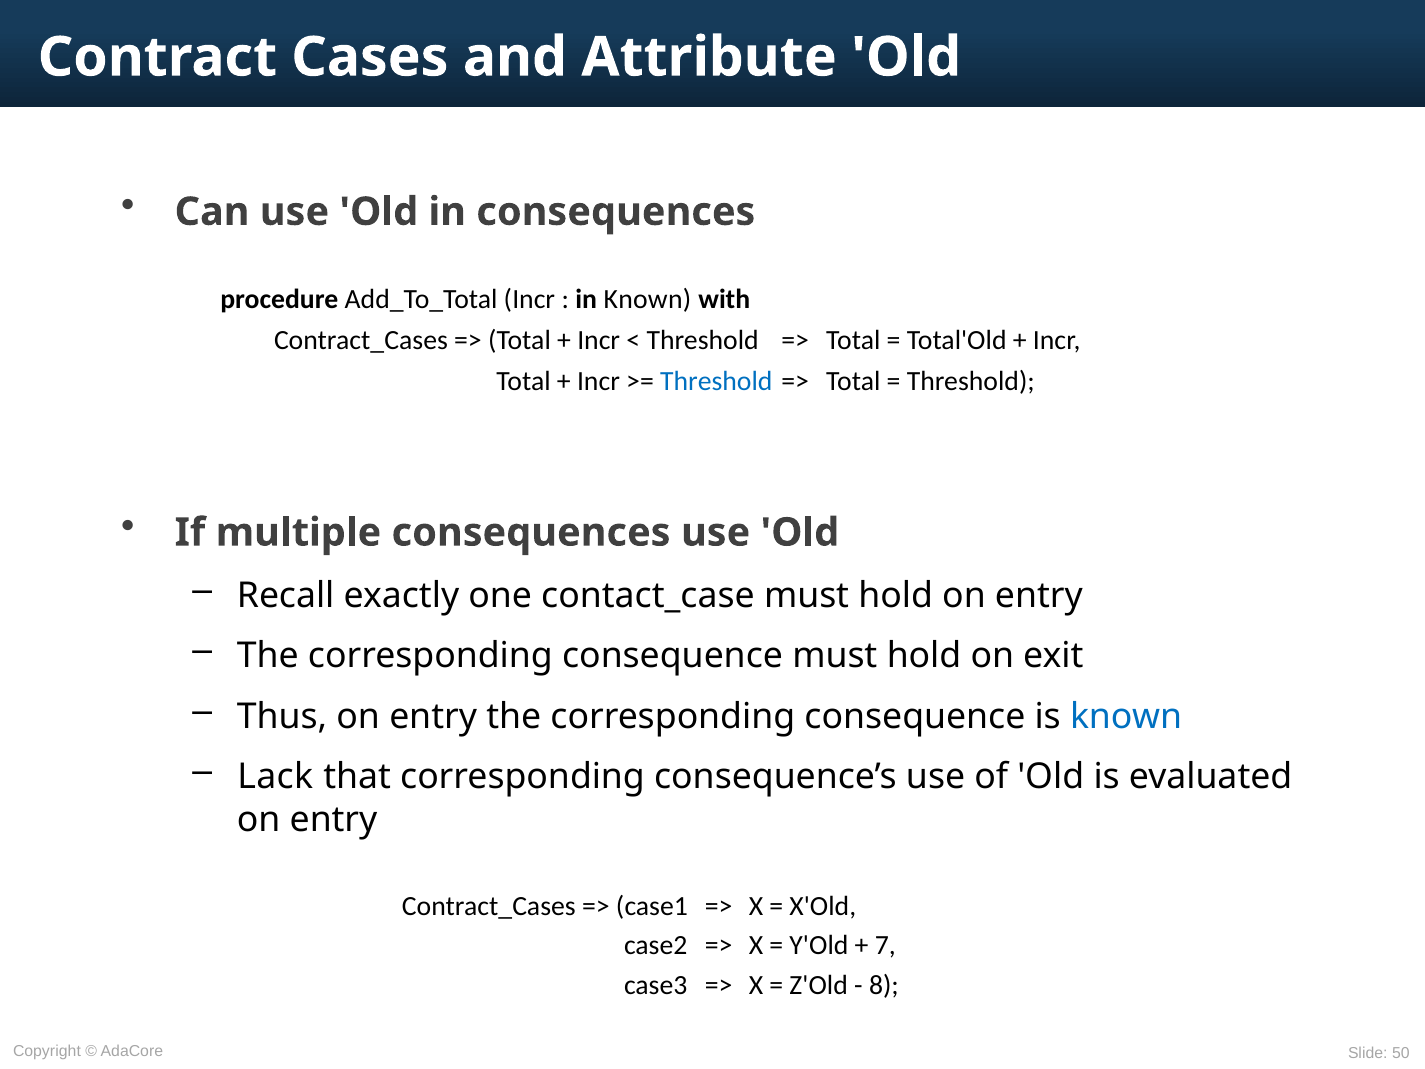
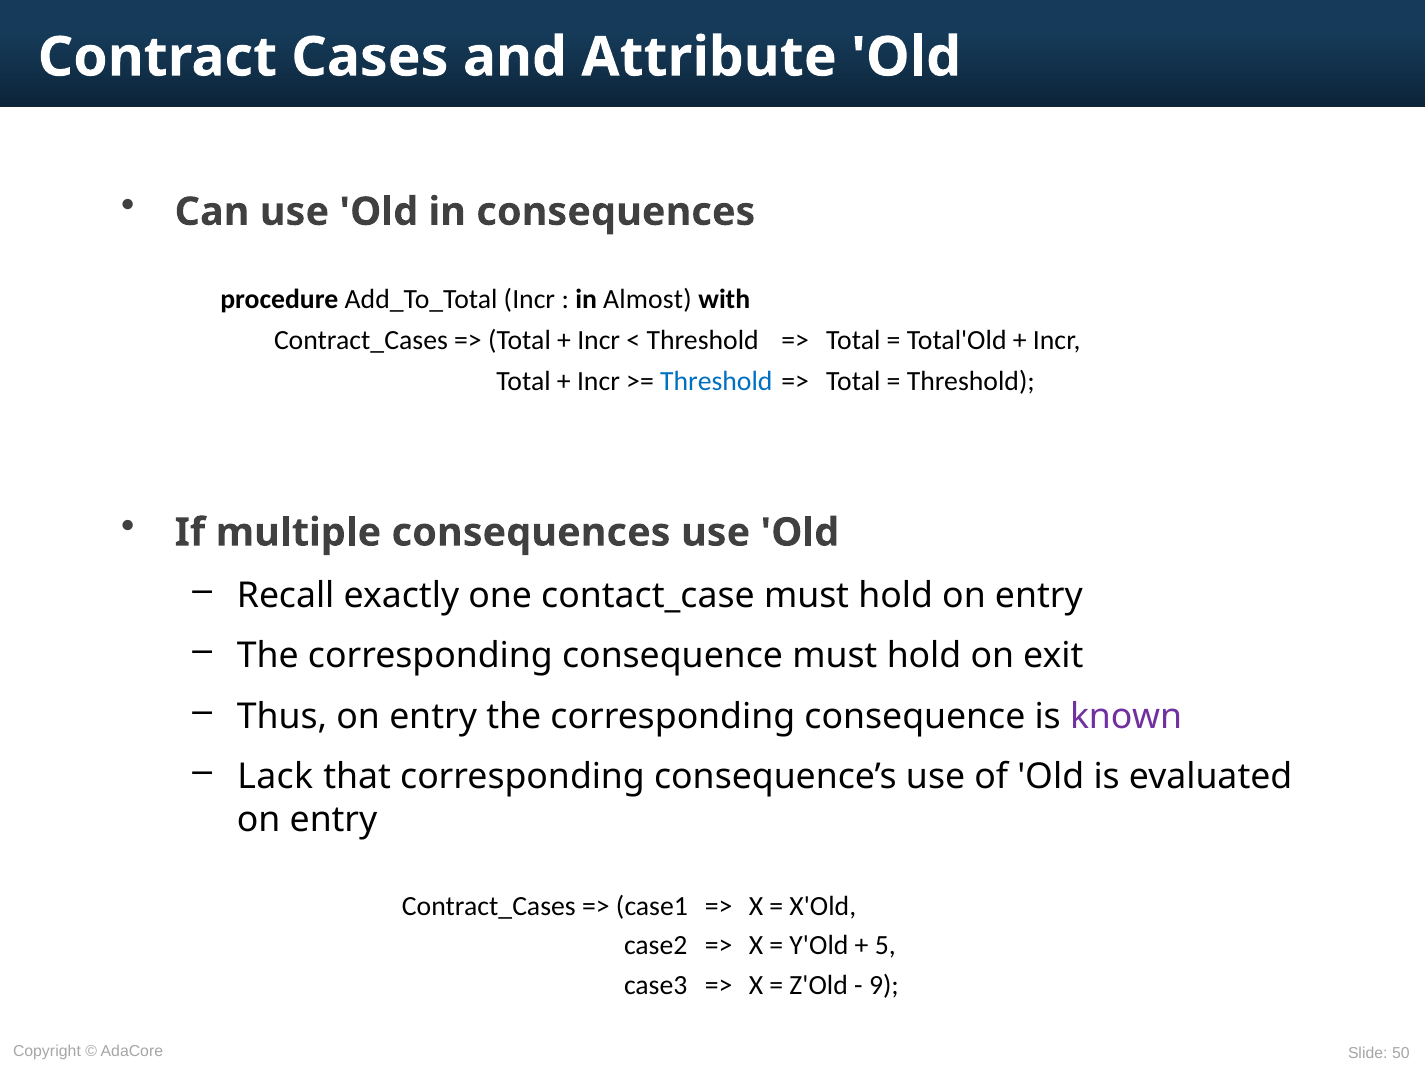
in Known: Known -> Almost
known at (1126, 716) colour: blue -> purple
7: 7 -> 5
8: 8 -> 9
